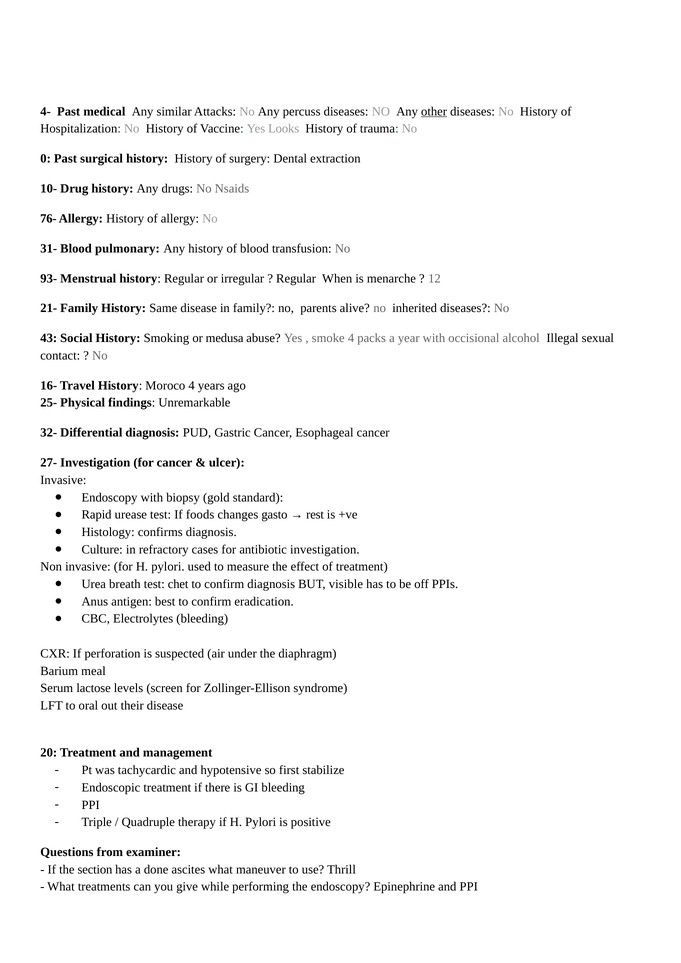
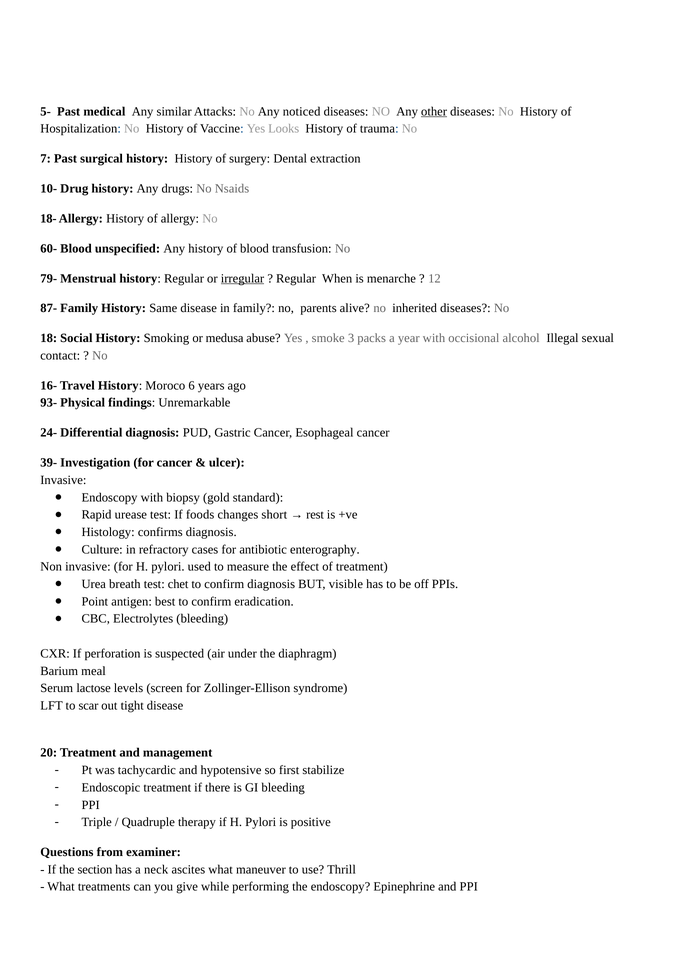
4-: 4- -> 5-
percuss: percuss -> noticed
0: 0 -> 7
76-: 76- -> 18-
31-: 31- -> 60-
pulmonary: pulmonary -> unspecified
93-: 93- -> 79-
irregular underline: none -> present
21-: 21- -> 87-
43: 43 -> 18
smoke 4: 4 -> 3
Moroco 4: 4 -> 6
25-: 25- -> 93-
32-: 32- -> 24-
27-: 27- -> 39-
gasto: gasto -> short
antibiotic investigation: investigation -> enterography
Anus: Anus -> Point
oral: oral -> scar
their: their -> tight
done: done -> neck
